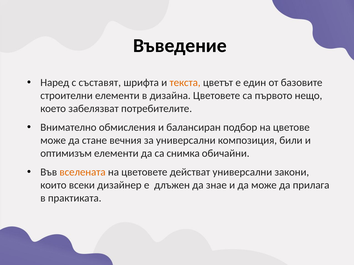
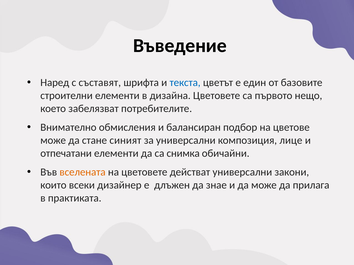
текста colour: orange -> blue
вечния: вечния -> синият
били: били -> лице
оптимизъм: оптимизъм -> отпечатани
